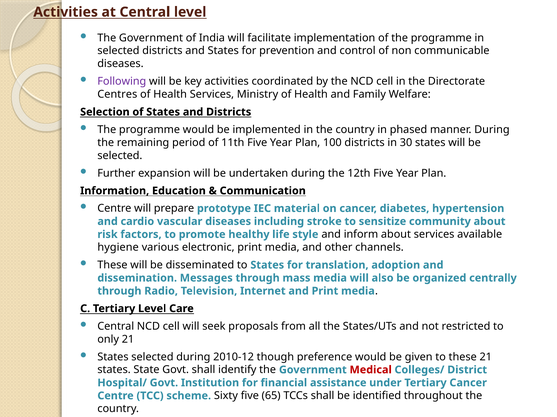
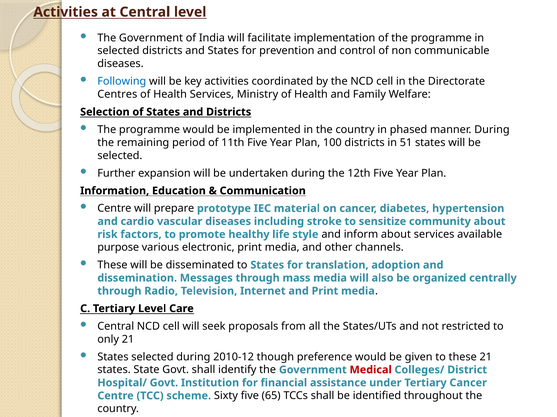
Following colour: purple -> blue
30: 30 -> 51
hygiene: hygiene -> purpose
